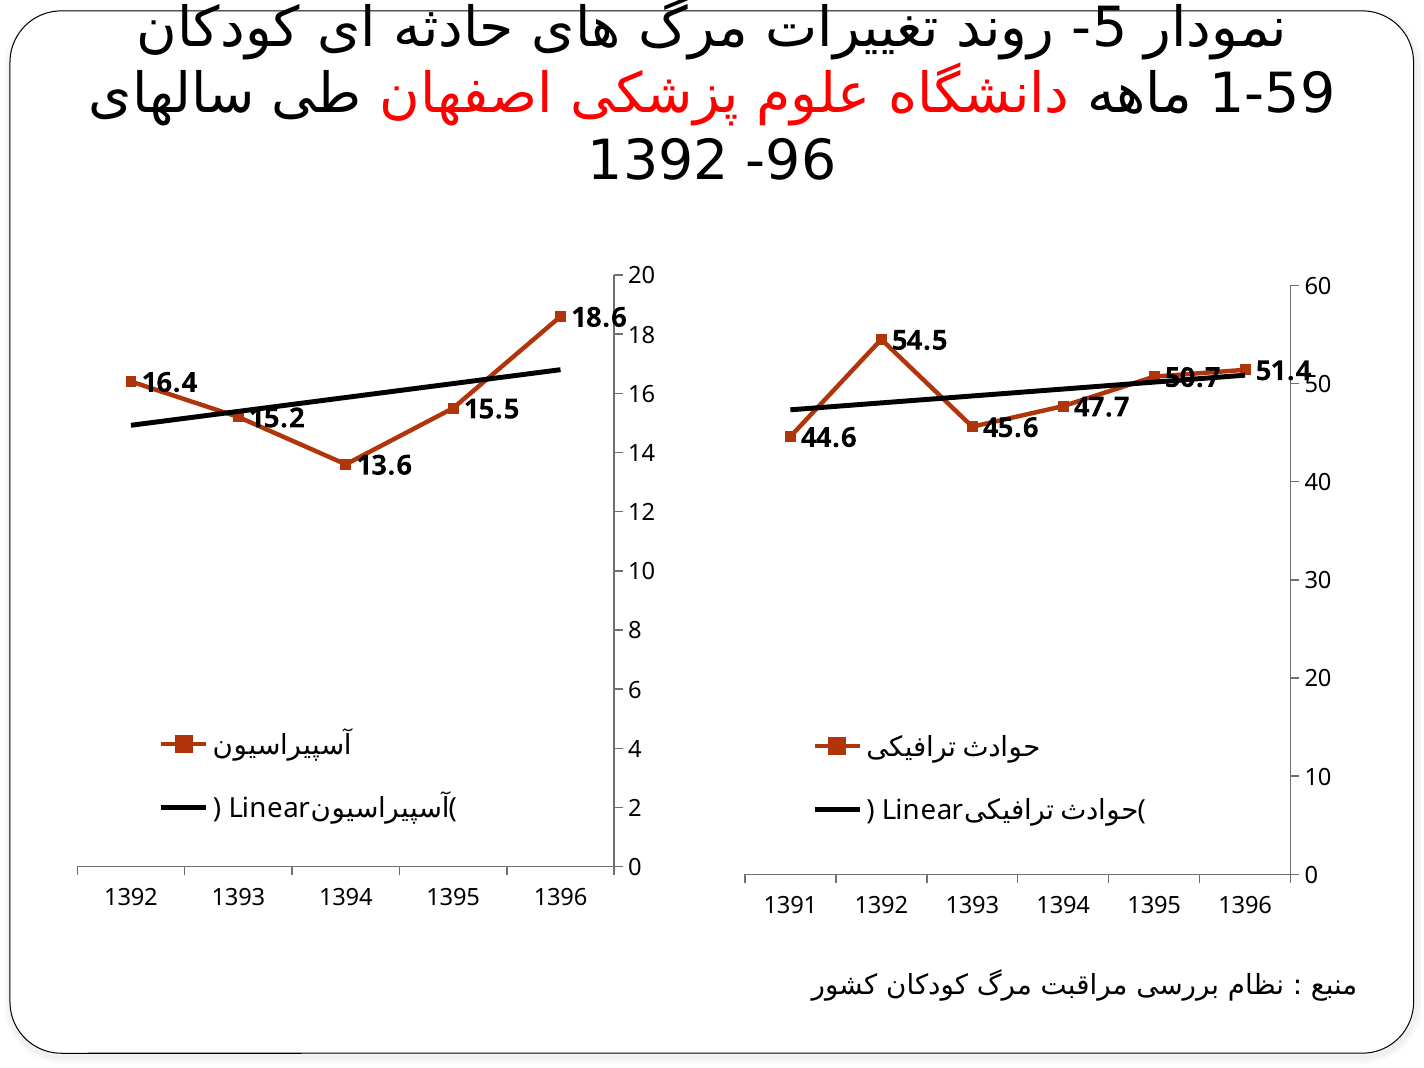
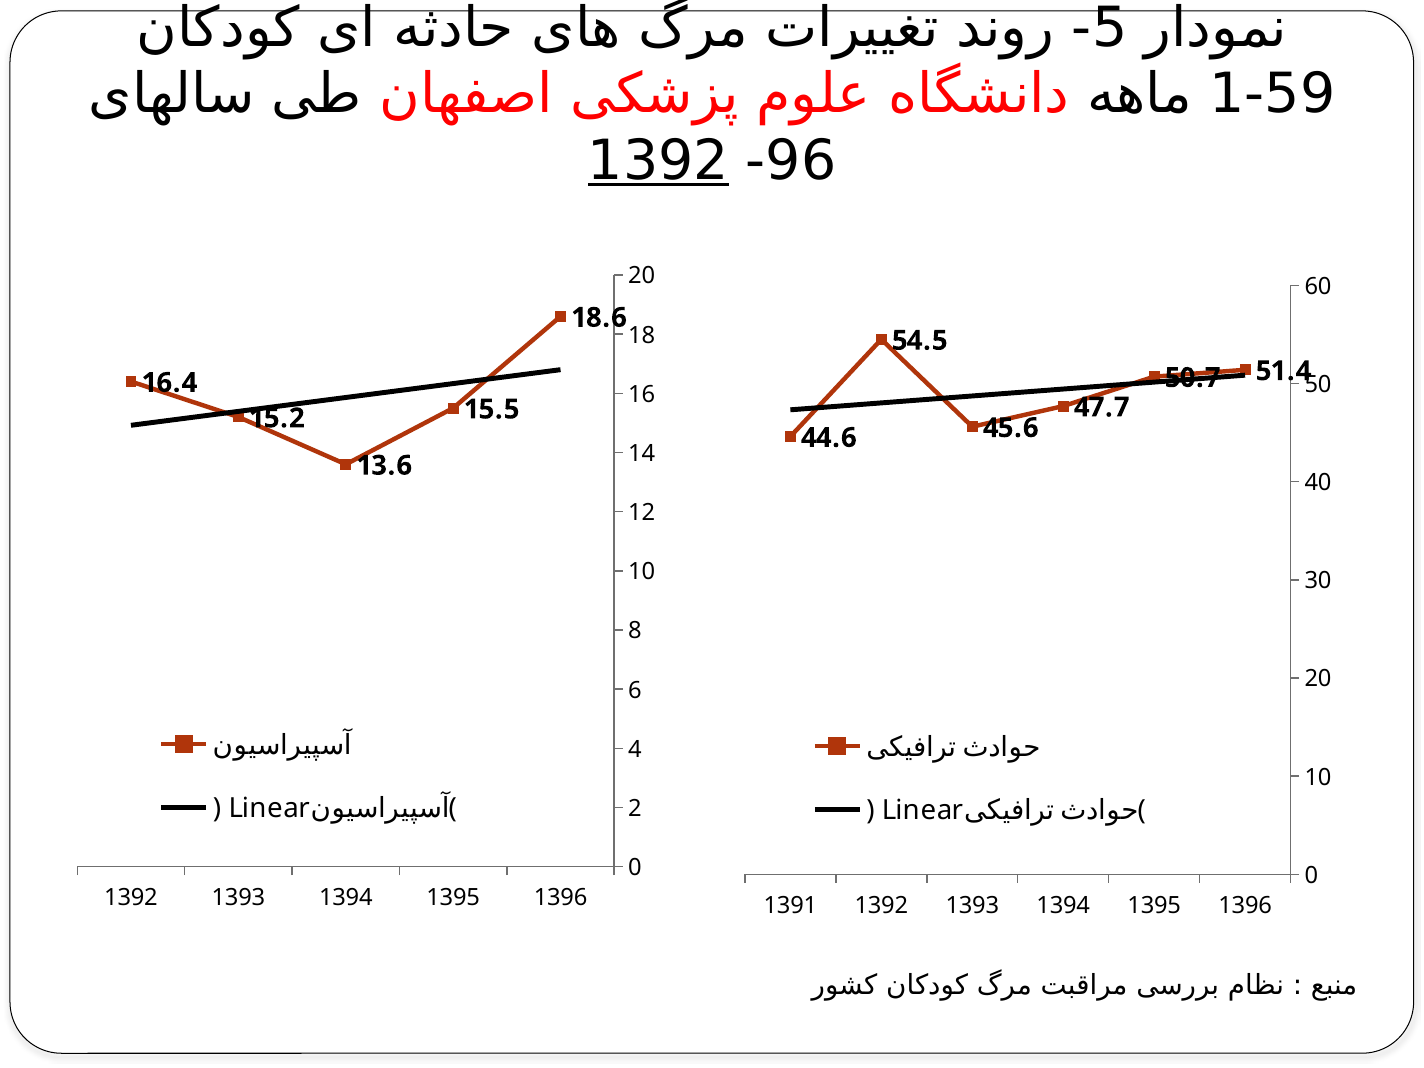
1392 at (658, 161) underline: none -> present
